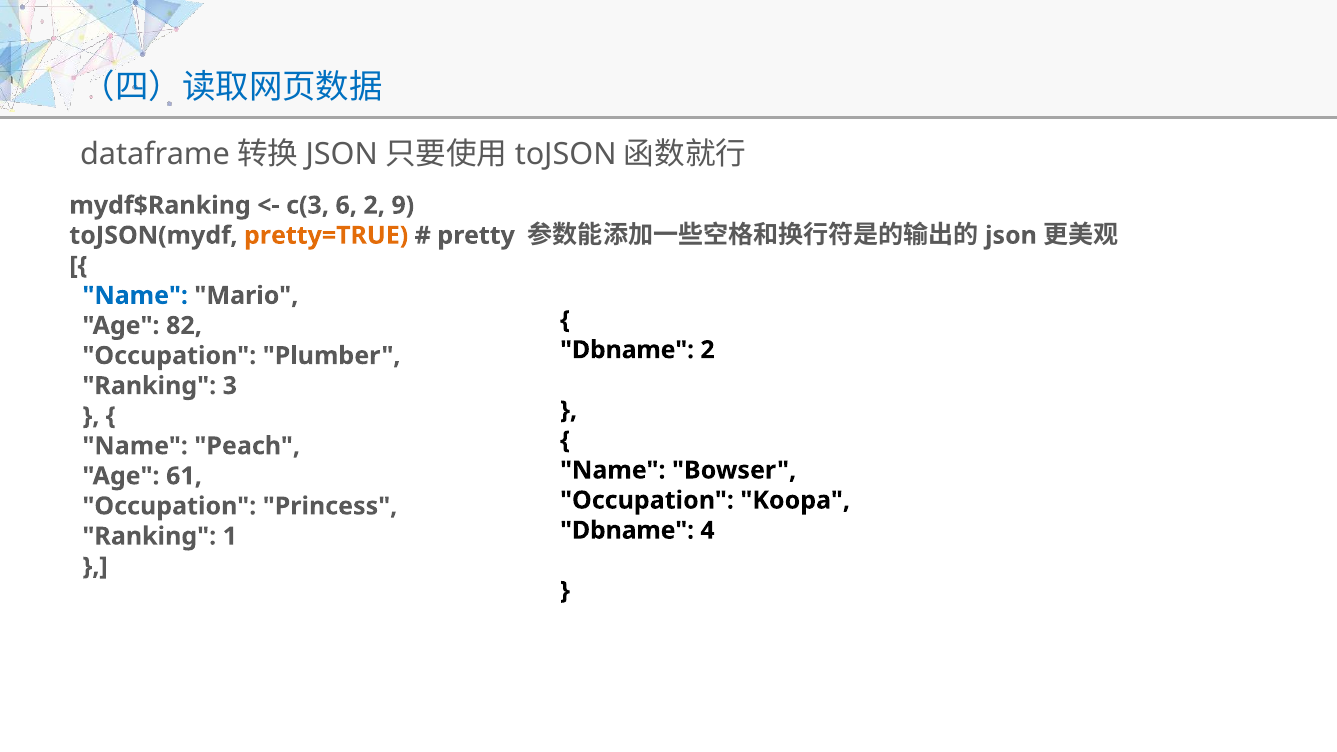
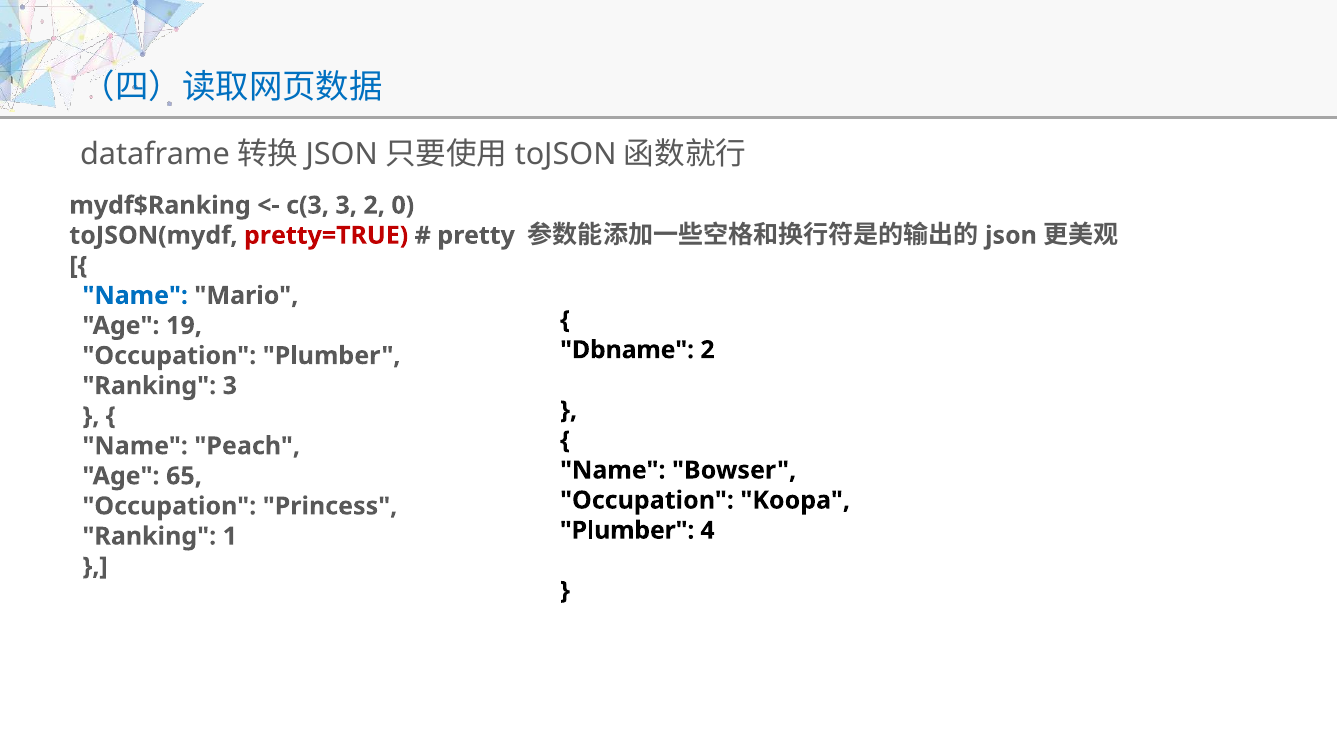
c(3 6: 6 -> 3
9: 9 -> 0
pretty=TRUE colour: orange -> red
82: 82 -> 19
61: 61 -> 65
Dbname at (627, 530): Dbname -> Plumber
